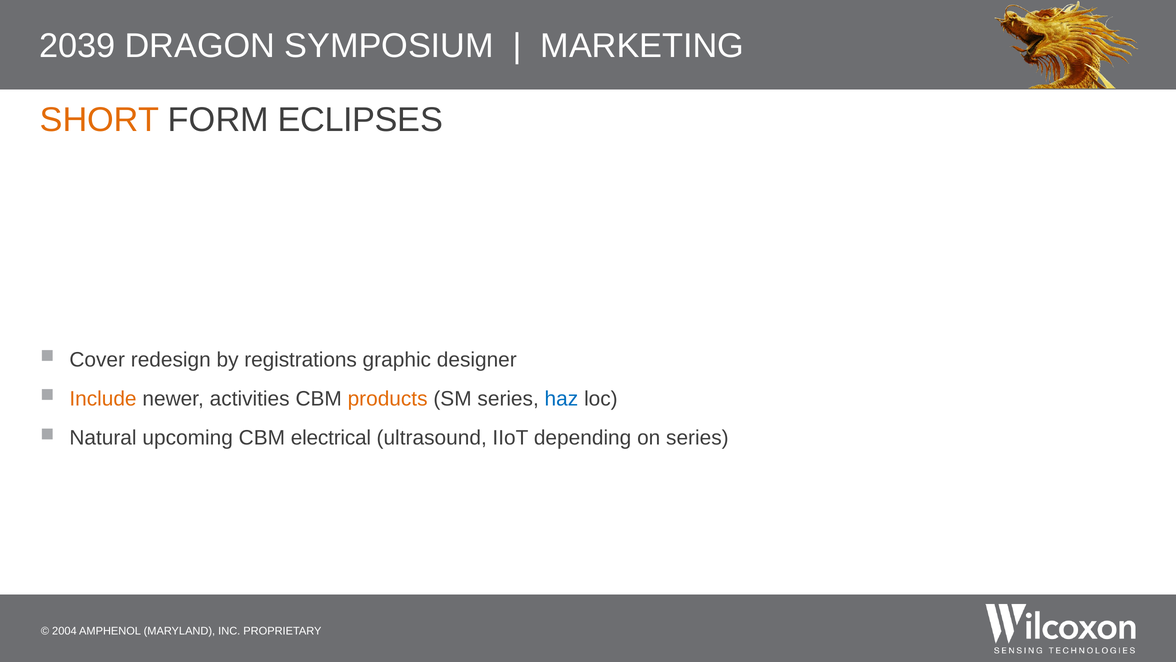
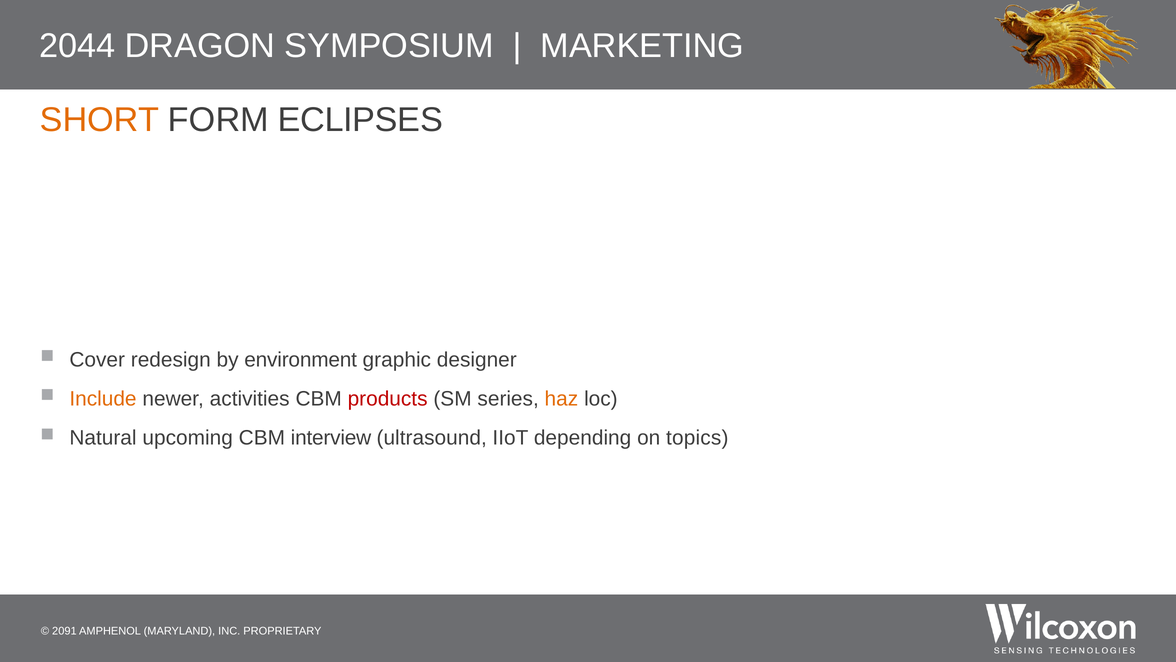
2039: 2039 -> 2044
registrations: registrations -> environment
products colour: orange -> red
haz colour: blue -> orange
electrical: electrical -> interview
on series: series -> topics
2004: 2004 -> 2091
